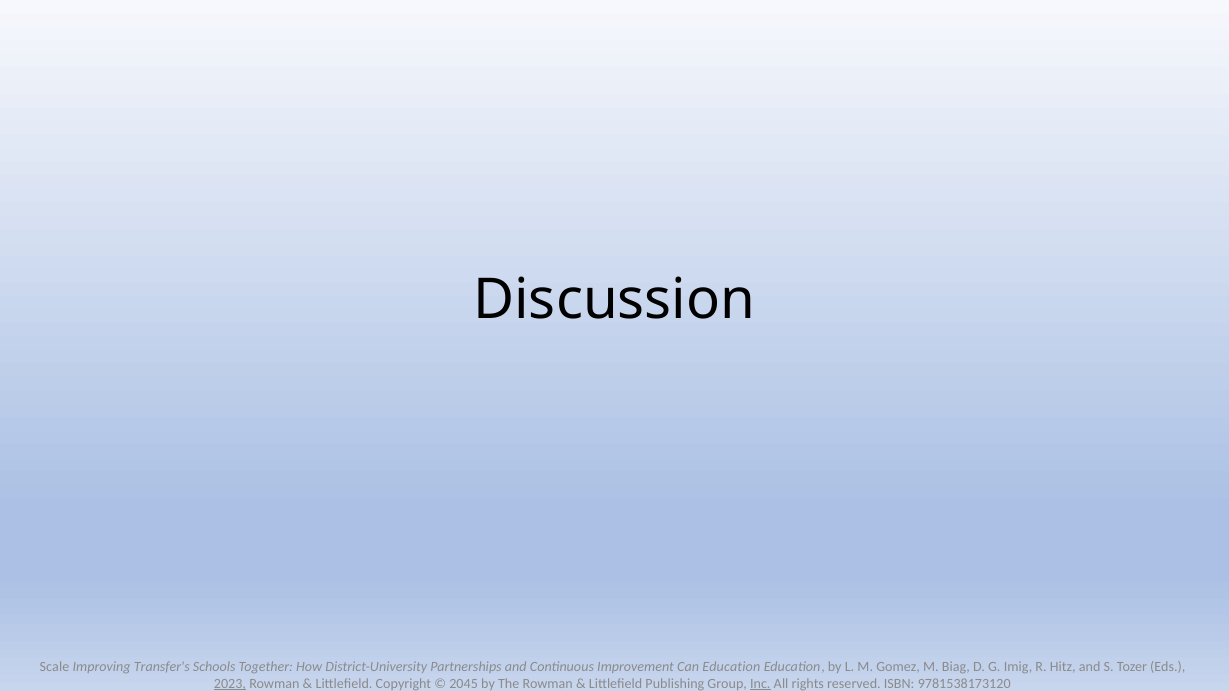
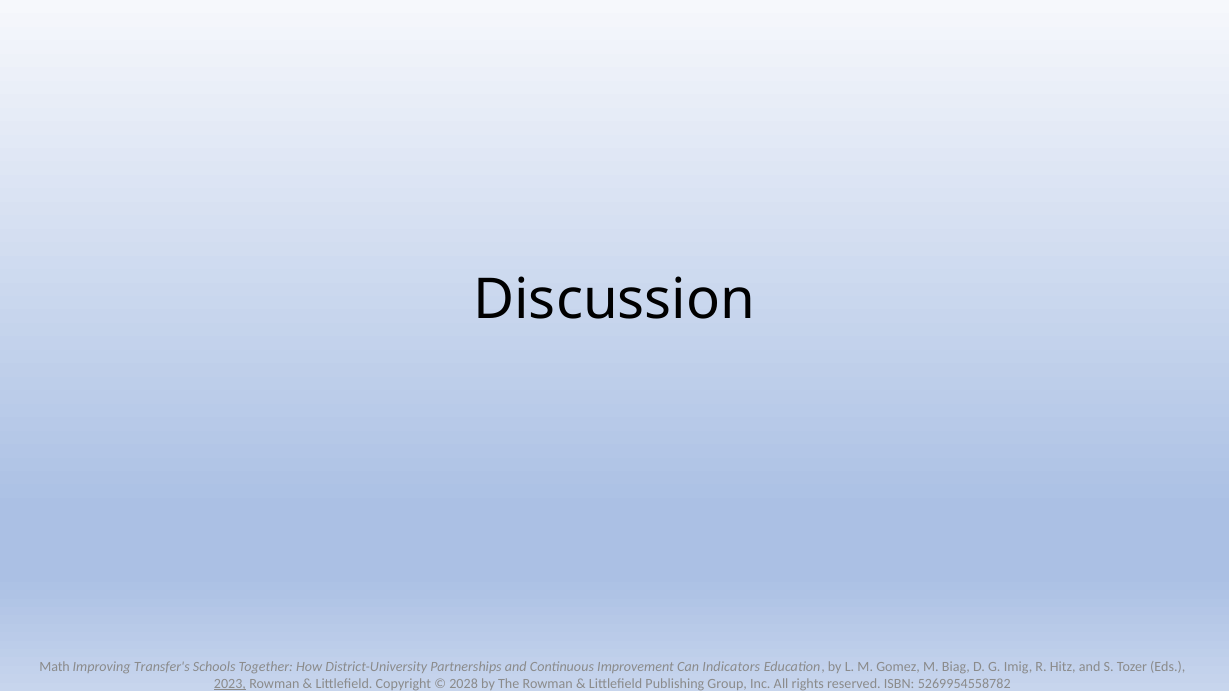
Scale: Scale -> Math
Can Education: Education -> Indicators
2045: 2045 -> 2028
Inc underline: present -> none
9781538173120: 9781538173120 -> 5269954558782
